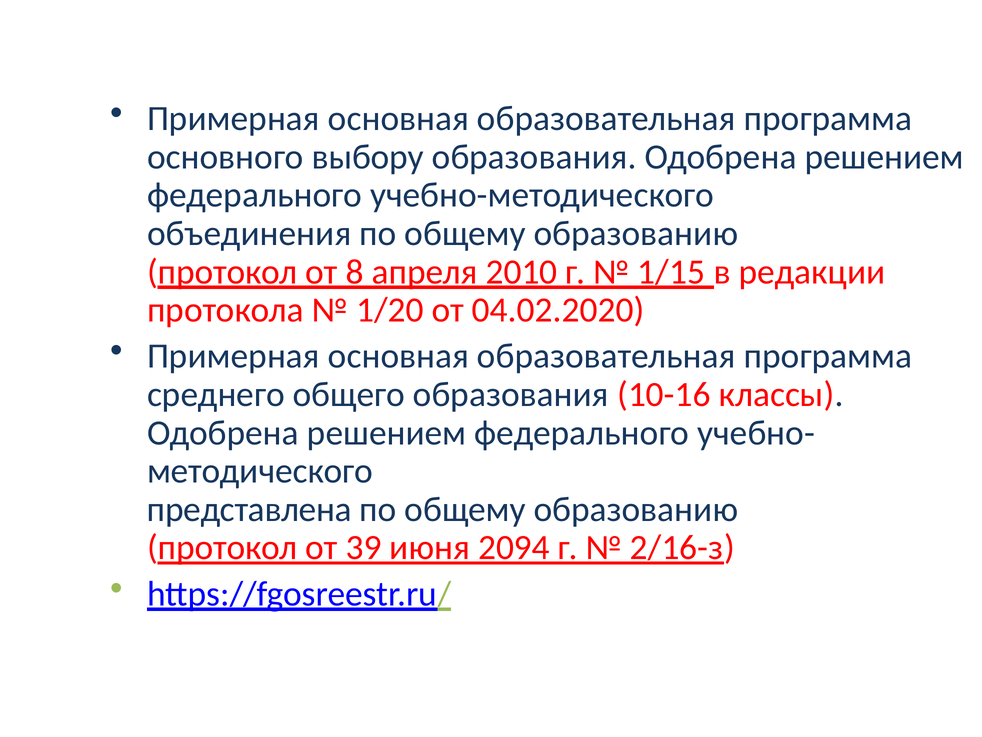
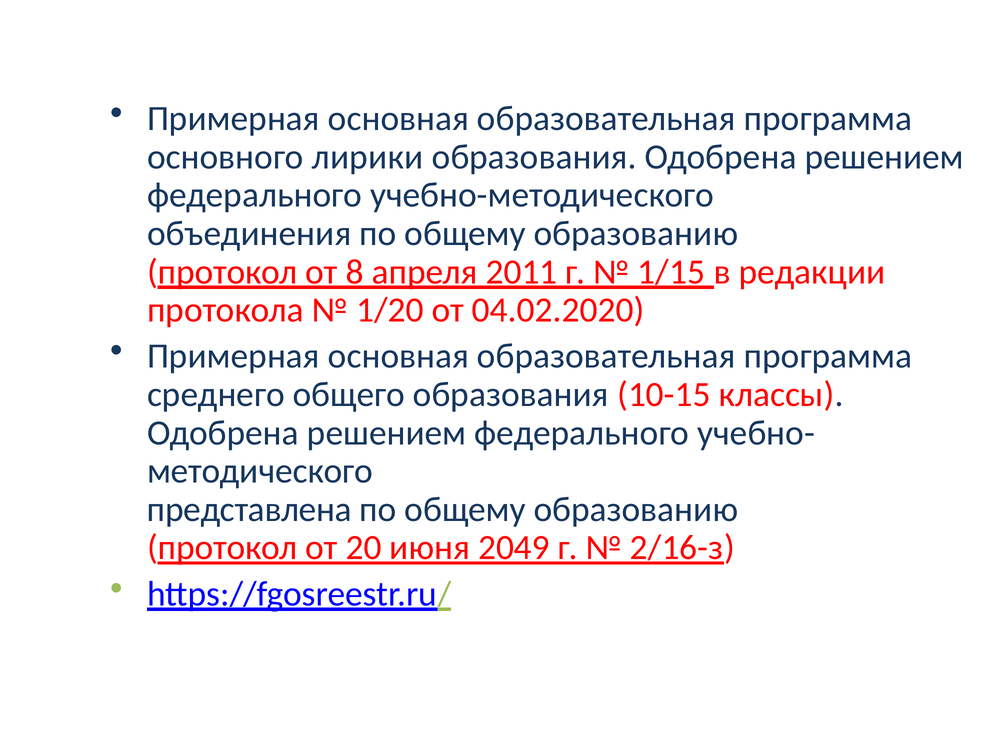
выбору: выбору -> лирики
2010: 2010 -> 2011
10-16: 10-16 -> 10-15
39: 39 -> 20
2094: 2094 -> 2049
